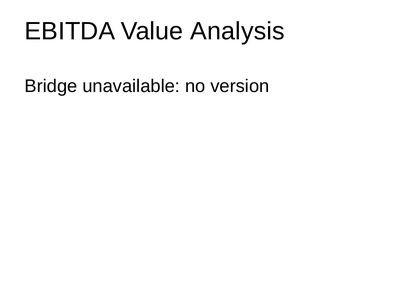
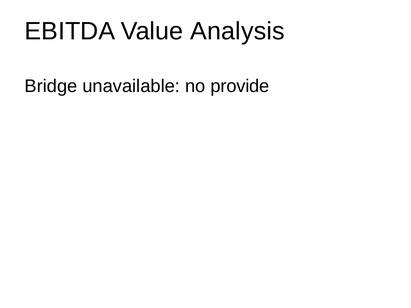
version: version -> provide
